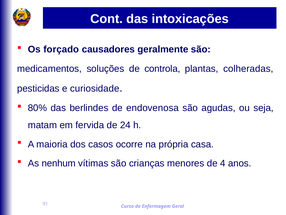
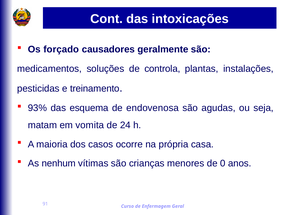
colheradas: colheradas -> instalações
curiosidade: curiosidade -> treinamento
80%: 80% -> 93%
berlindes: berlindes -> esquema
fervida: fervida -> vomita
4: 4 -> 0
